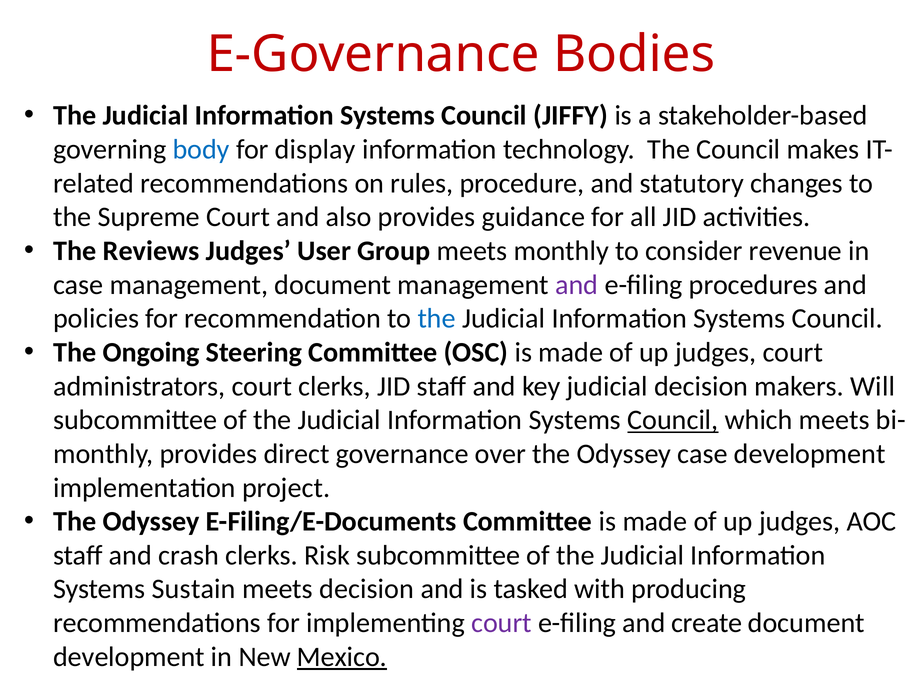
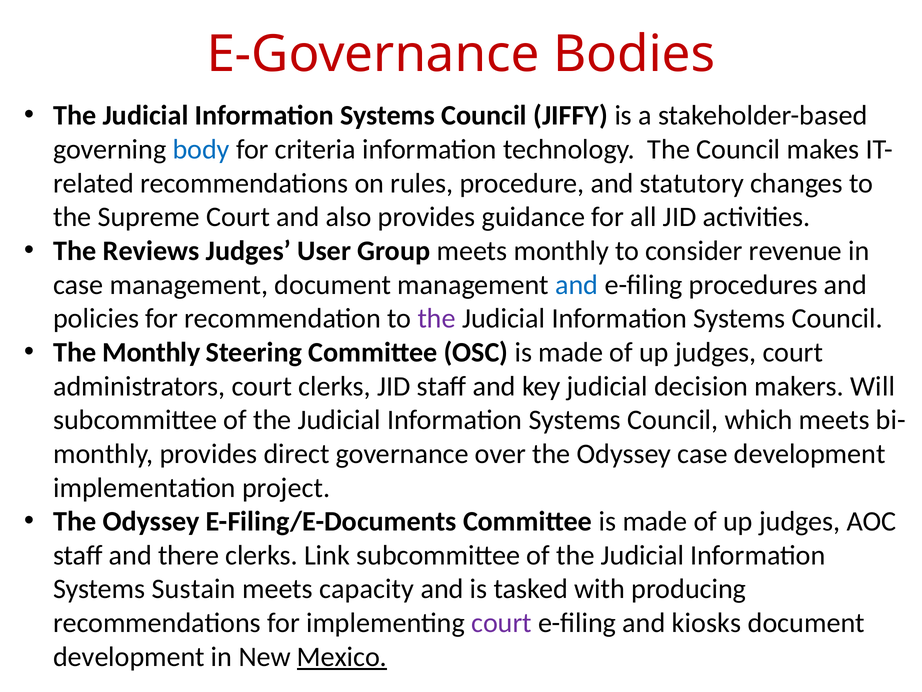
display: display -> criteria
and at (577, 285) colour: purple -> blue
the at (437, 318) colour: blue -> purple
The Ongoing: Ongoing -> Monthly
Council at (673, 420) underline: present -> none
crash: crash -> there
Risk: Risk -> Link
meets decision: decision -> capacity
create: create -> kiosks
